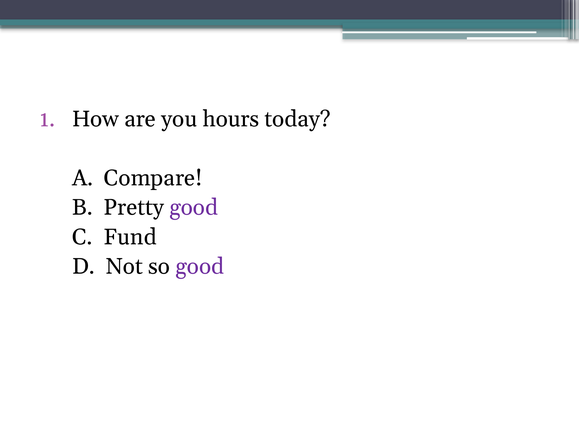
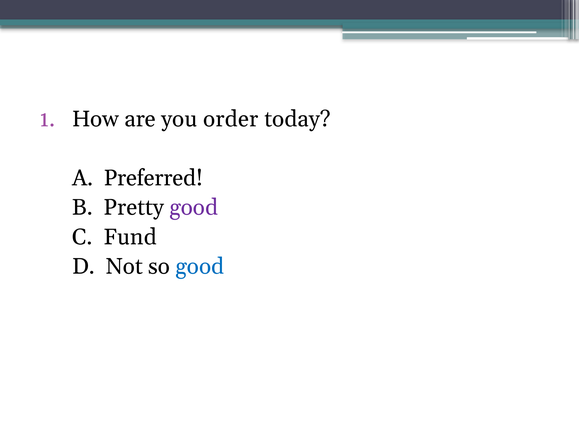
hours: hours -> order
Compare: Compare -> Preferred
good at (200, 267) colour: purple -> blue
